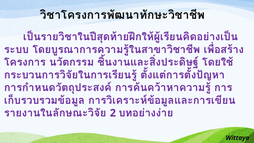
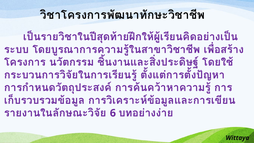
2: 2 -> 6
